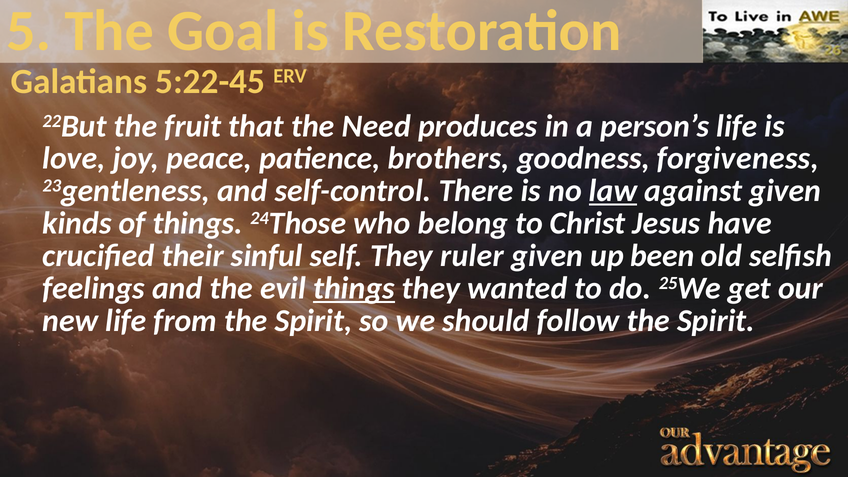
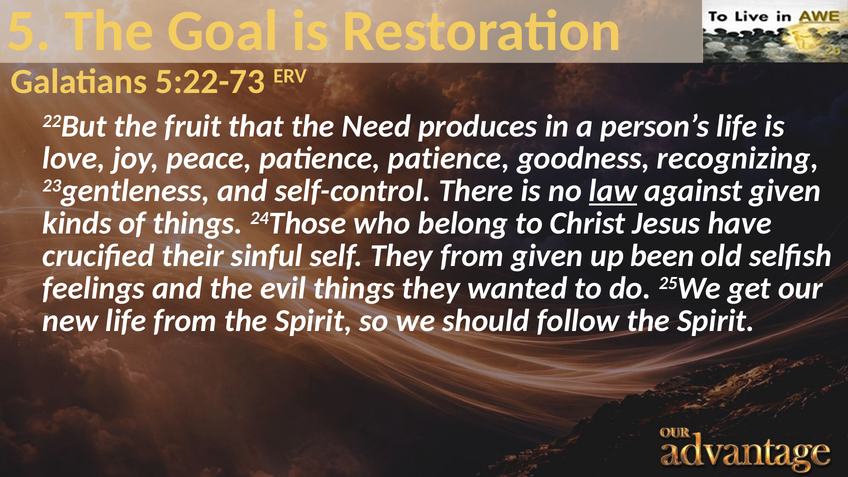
5:22-45: 5:22-45 -> 5:22-73
patience brothers: brothers -> patience
forgiveness: forgiveness -> recognizing
They ruler: ruler -> from
things at (354, 288) underline: present -> none
